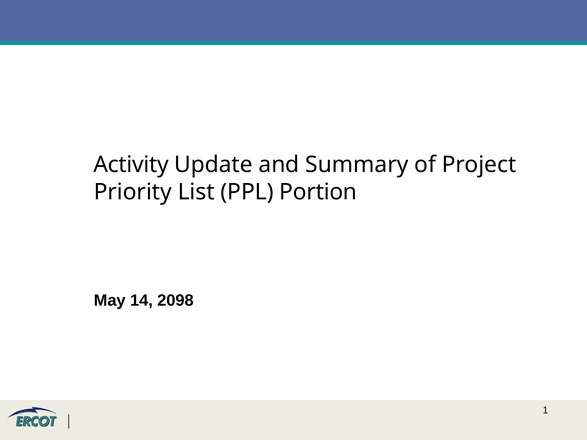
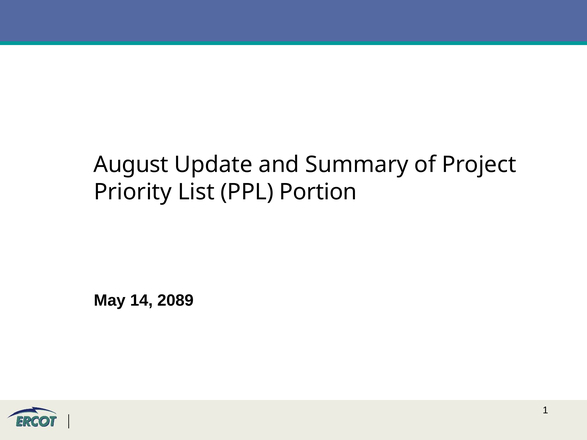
Activity: Activity -> August
2098: 2098 -> 2089
